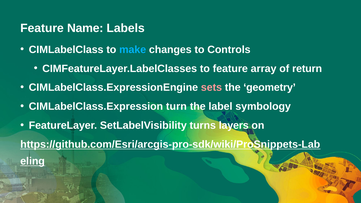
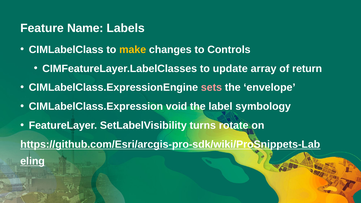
make colour: light blue -> yellow
to feature: feature -> update
geometry: geometry -> envelope
turn: turn -> void
layers: layers -> rotate
